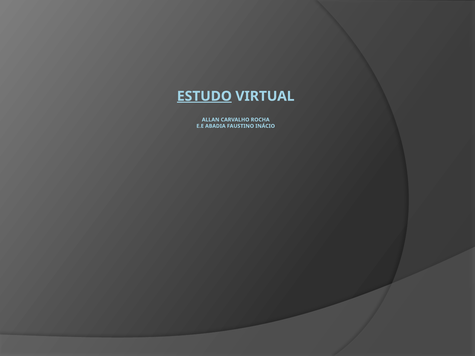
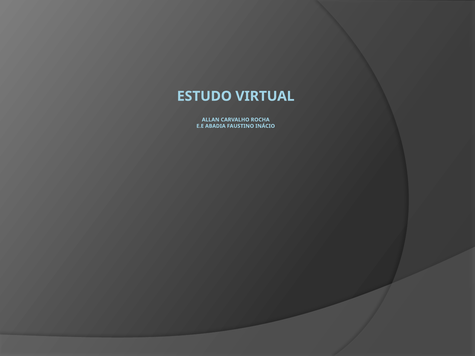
ESTUDO underline: present -> none
